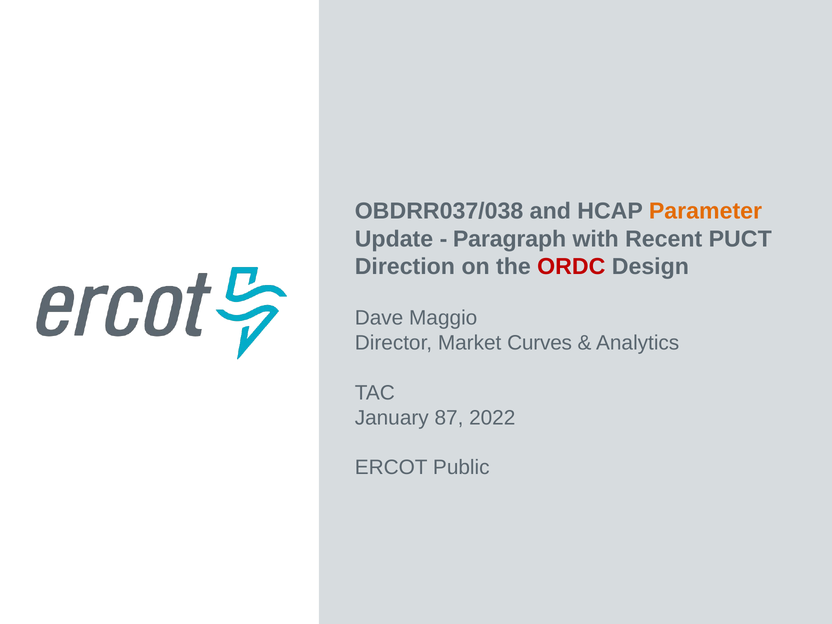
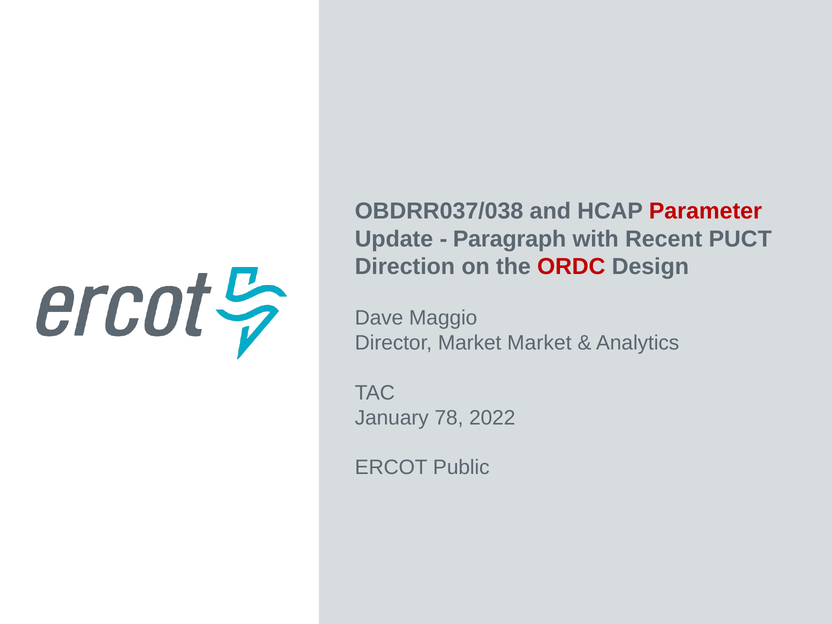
Parameter colour: orange -> red
Market Curves: Curves -> Market
87: 87 -> 78
